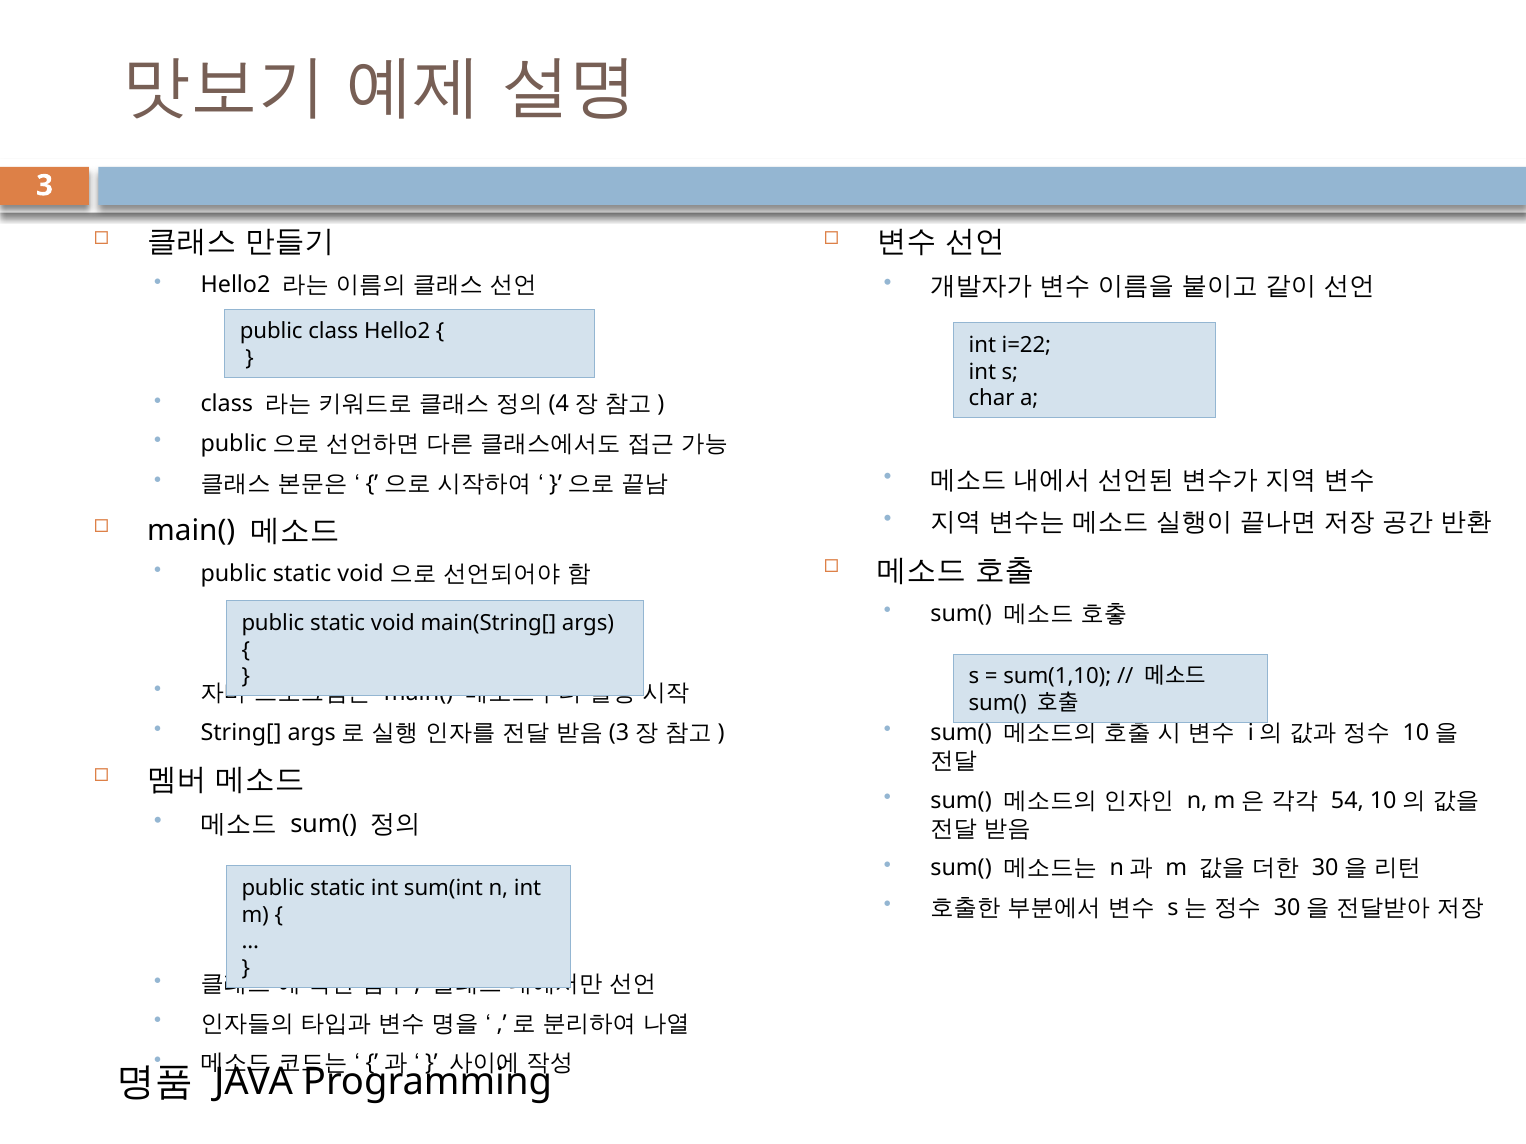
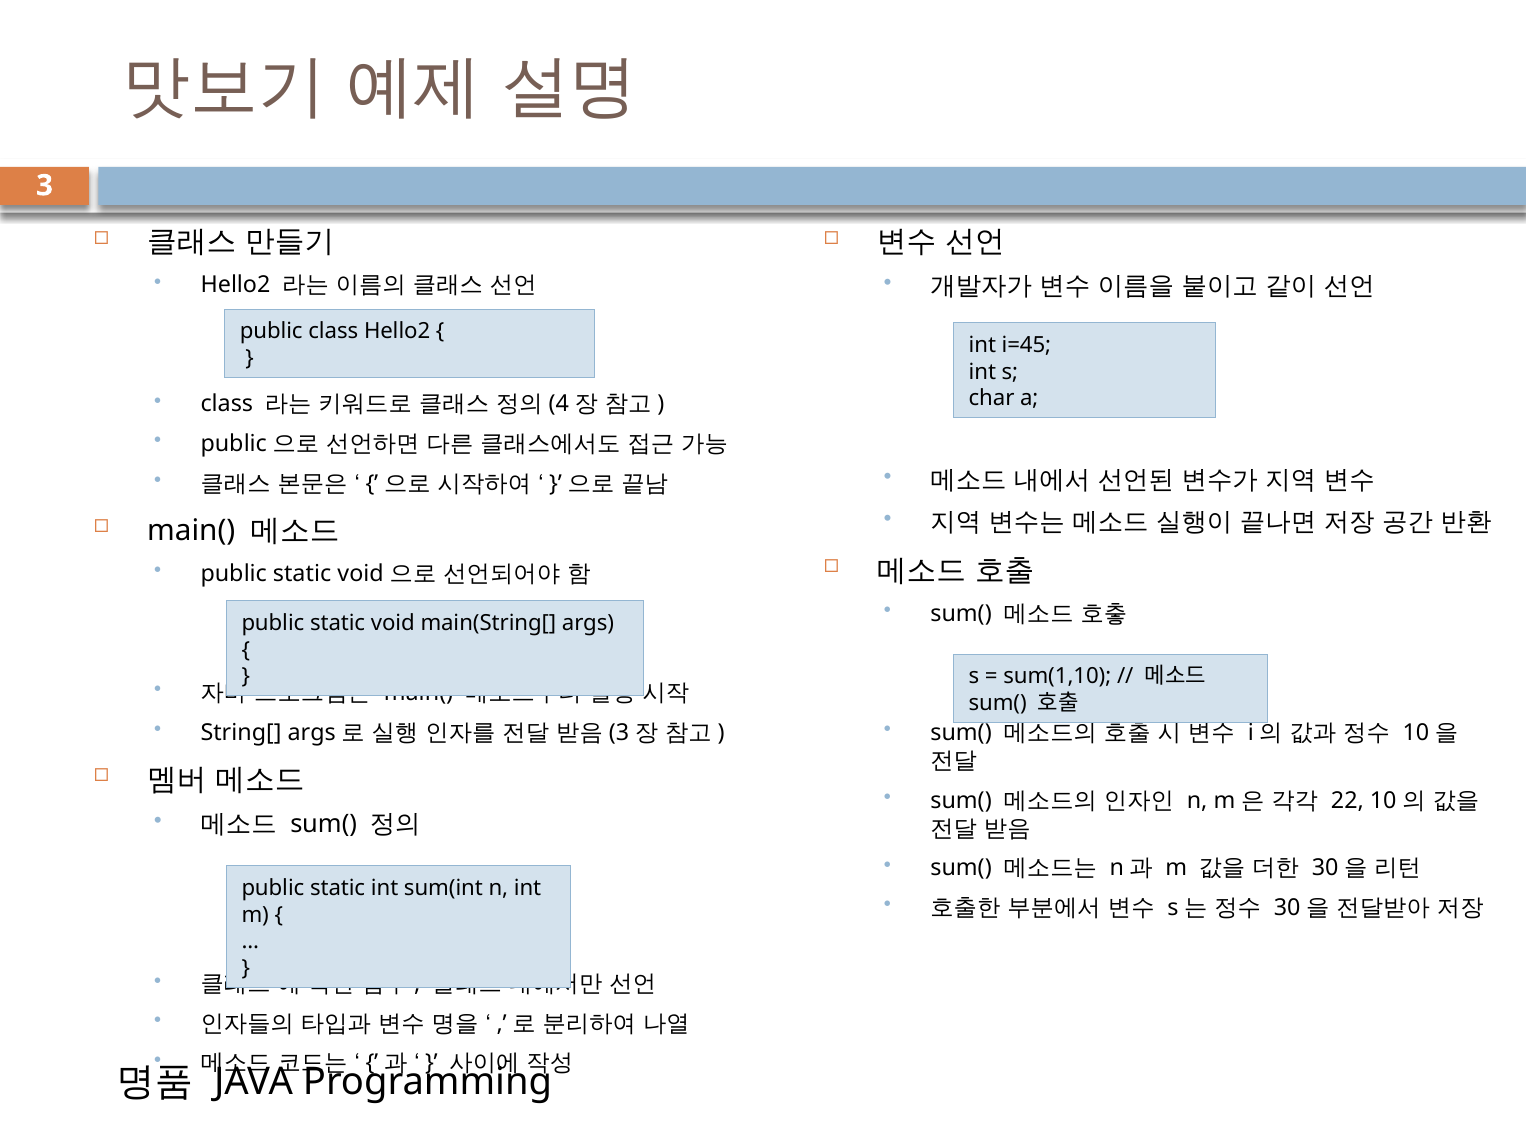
i=22: i=22 -> i=45
54: 54 -> 22
